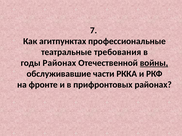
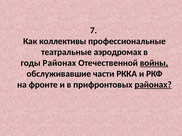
агитпунктах: агитпунктах -> коллективы
требования: требования -> аэродромах
районах at (153, 85) underline: none -> present
